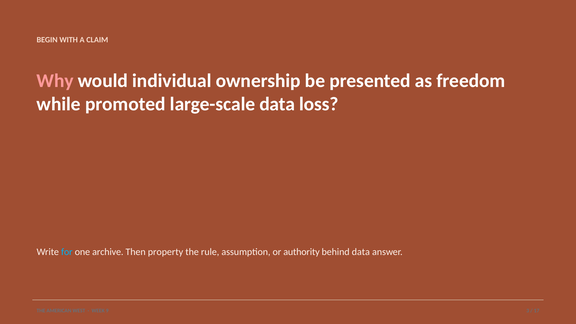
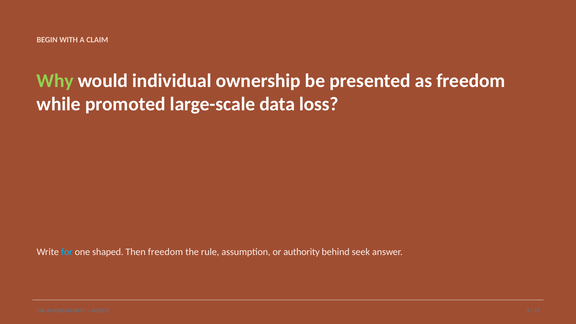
Why colour: pink -> light green
archive: archive -> shaped
Then property: property -> freedom
behind data: data -> seek
